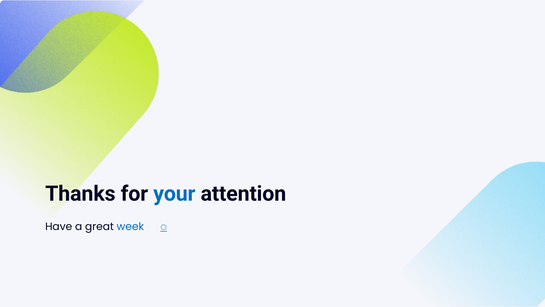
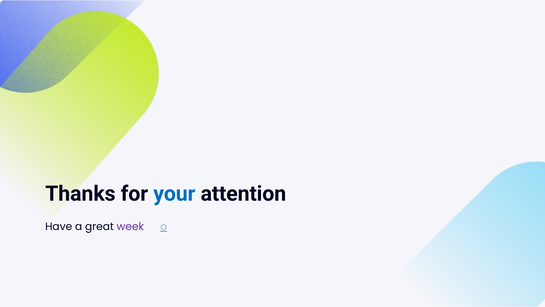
week colour: blue -> purple
